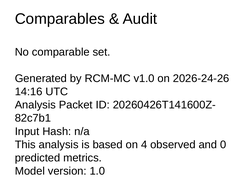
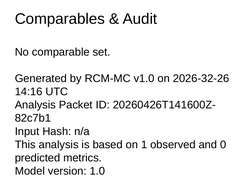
2026-24-26: 2026-24-26 -> 2026-32-26
4: 4 -> 1
